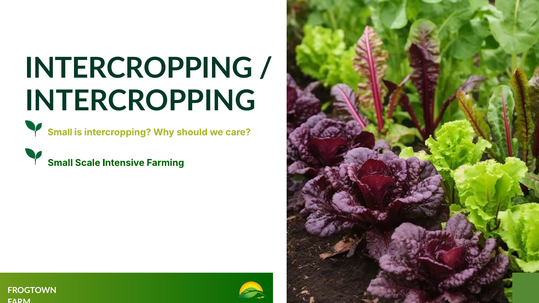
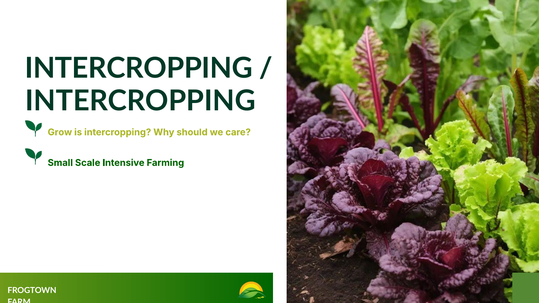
Small at (60, 132): Small -> Grow
